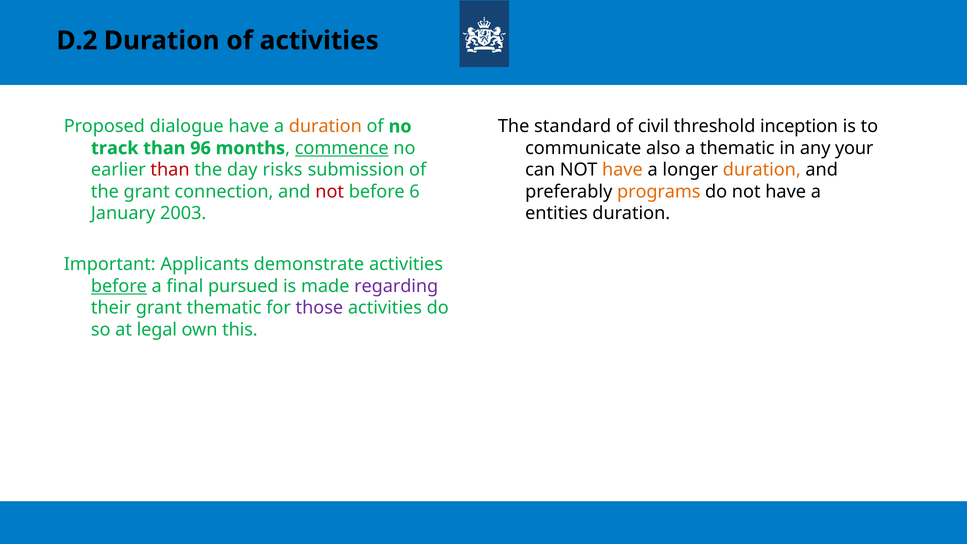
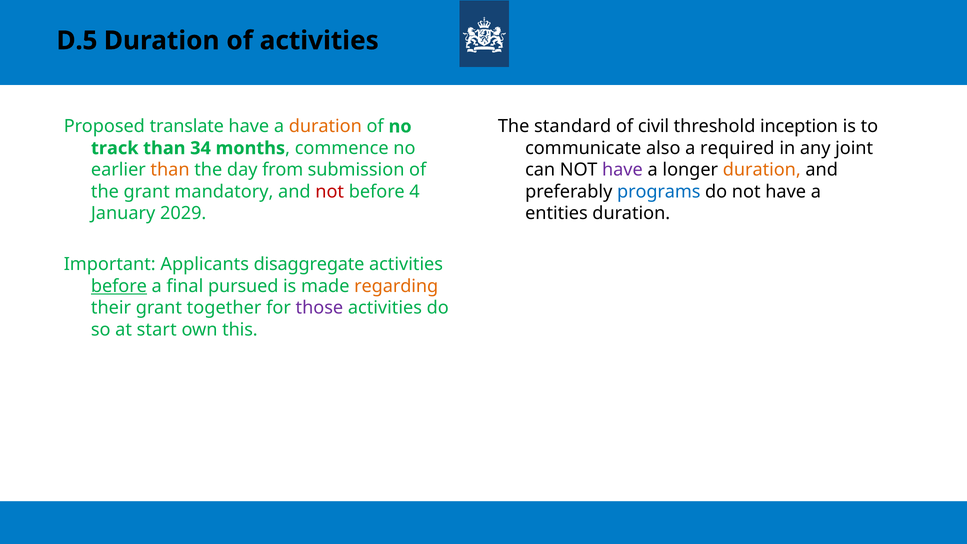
D.2: D.2 -> D.5
dialogue: dialogue -> translate
a thematic: thematic -> required
your: your -> joint
96: 96 -> 34
commence underline: present -> none
than at (170, 170) colour: red -> orange
risks: risks -> from
have at (622, 170) colour: orange -> purple
connection: connection -> mandatory
6: 6 -> 4
programs colour: orange -> blue
2003: 2003 -> 2029
demonstrate: demonstrate -> disaggregate
regarding colour: purple -> orange
grant thematic: thematic -> together
legal: legal -> start
